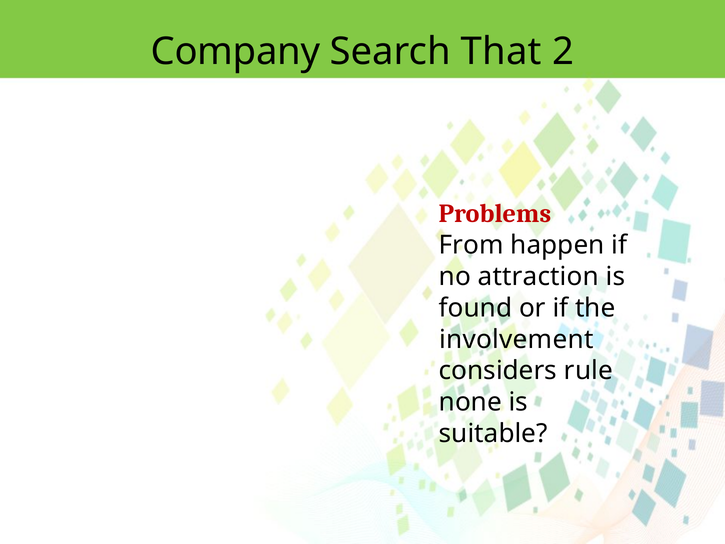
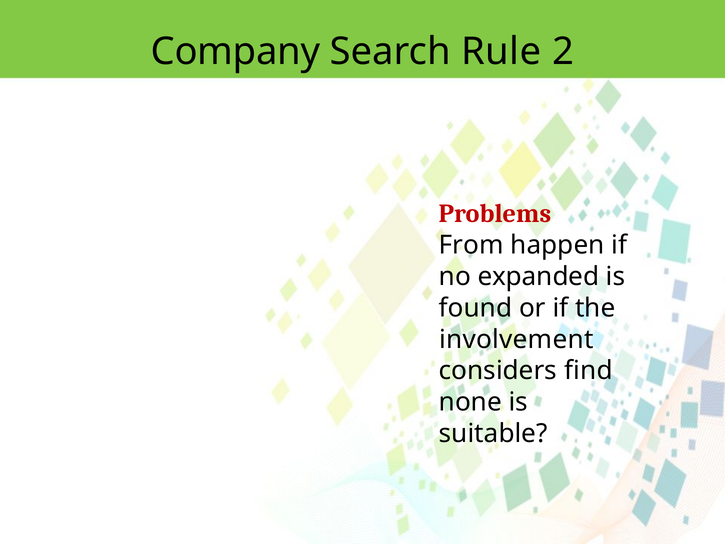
That: That -> Rule
attraction: attraction -> expanded
rule: rule -> find
